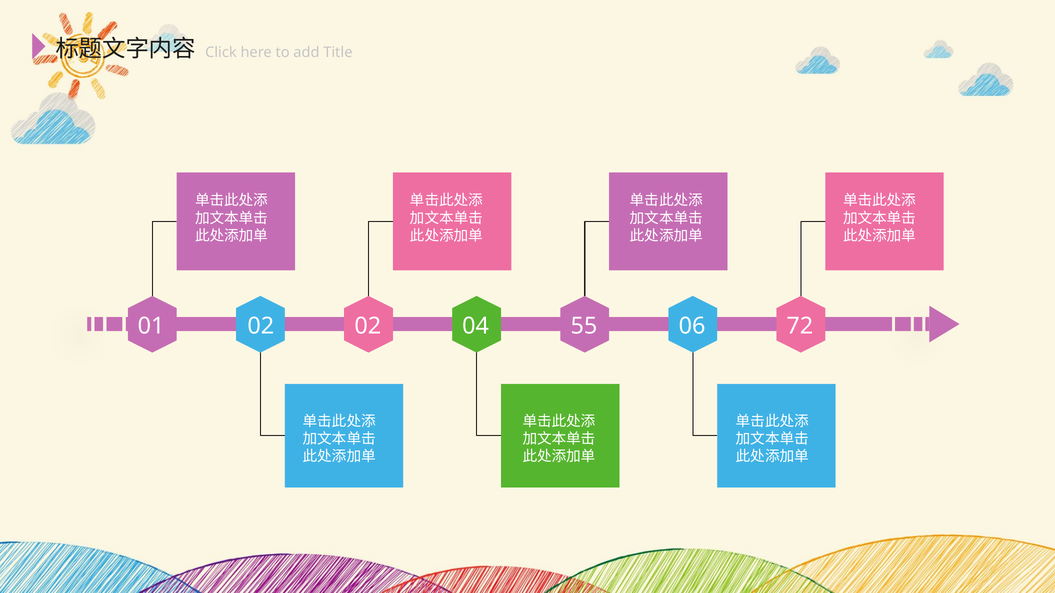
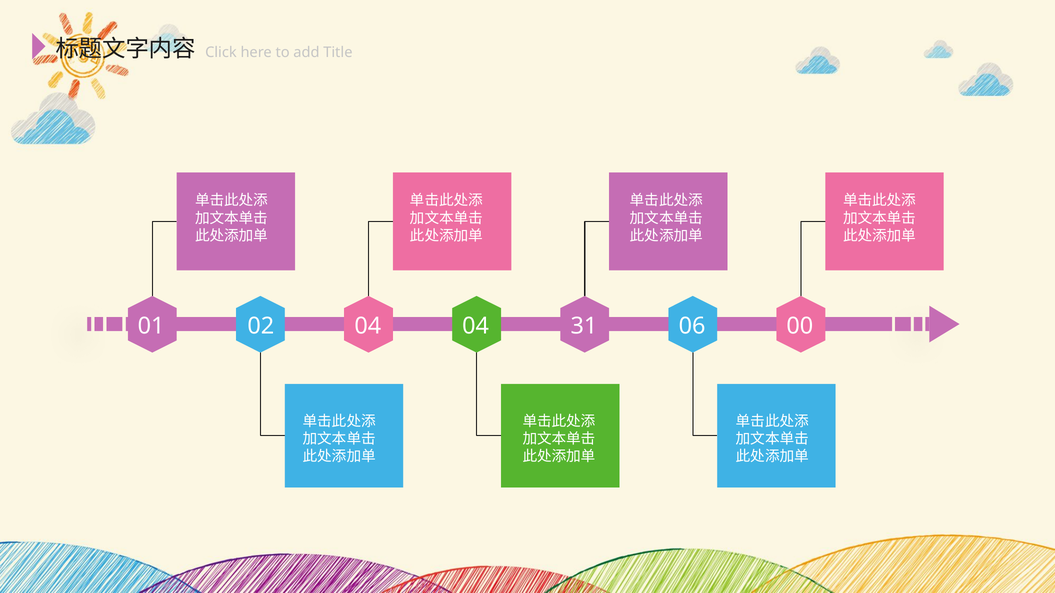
02 02: 02 -> 04
55: 55 -> 31
72: 72 -> 00
